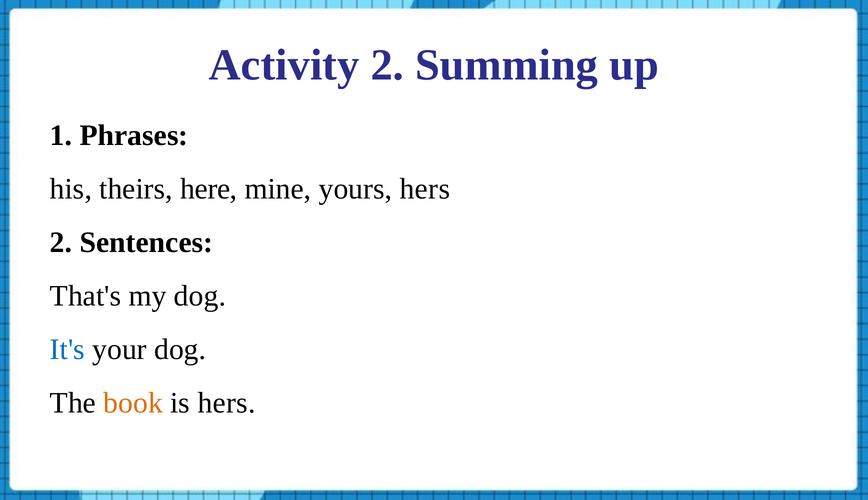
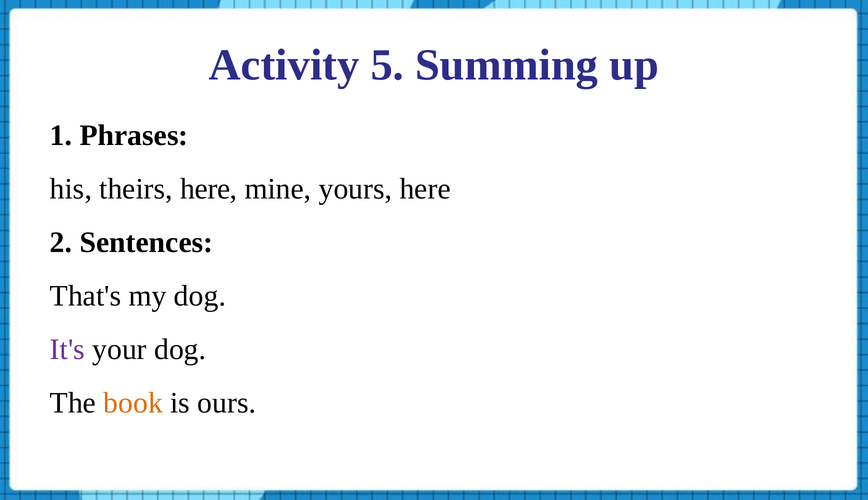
Activity 2: 2 -> 5
yours hers: hers -> here
It's colour: blue -> purple
is hers: hers -> ours
